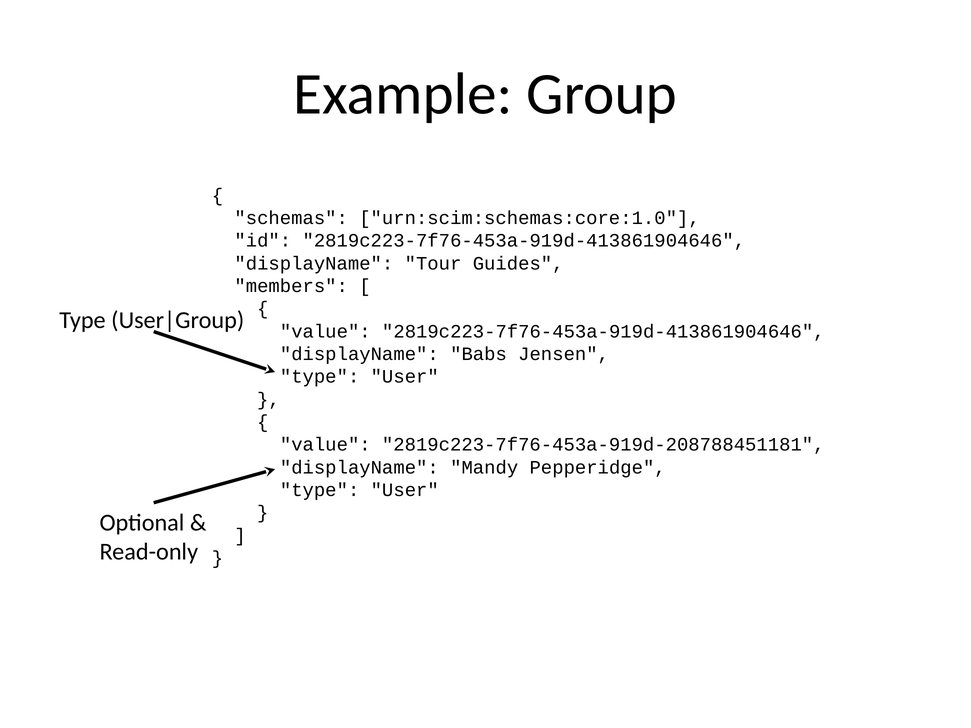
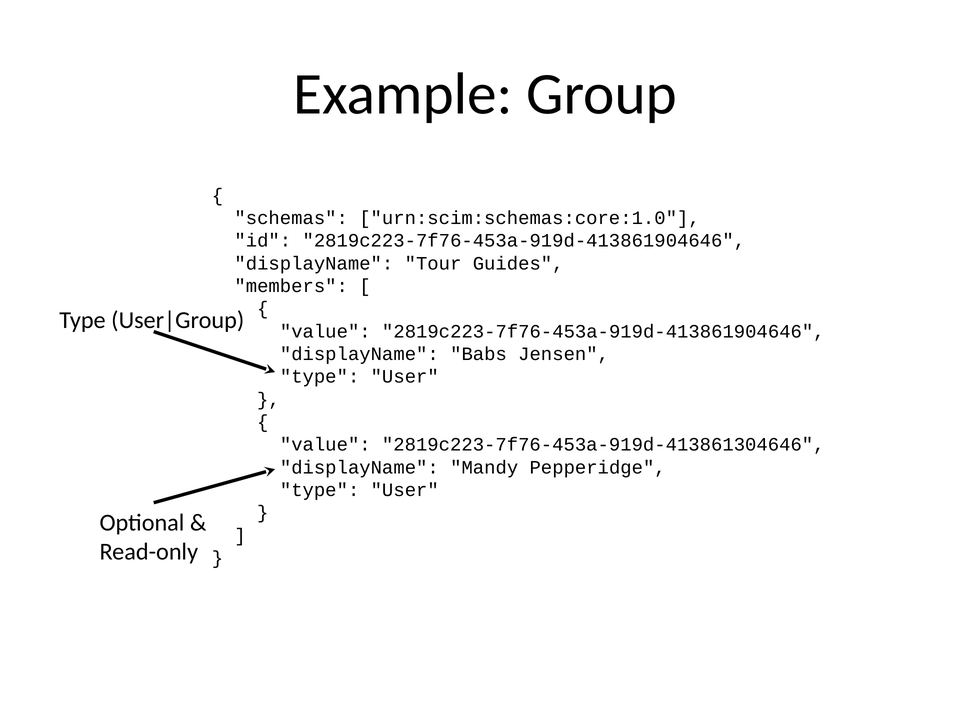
2819c223-7f76-453a-919d-208788451181: 2819c223-7f76-453a-919d-208788451181 -> 2819c223-7f76-453a-919d-413861304646
